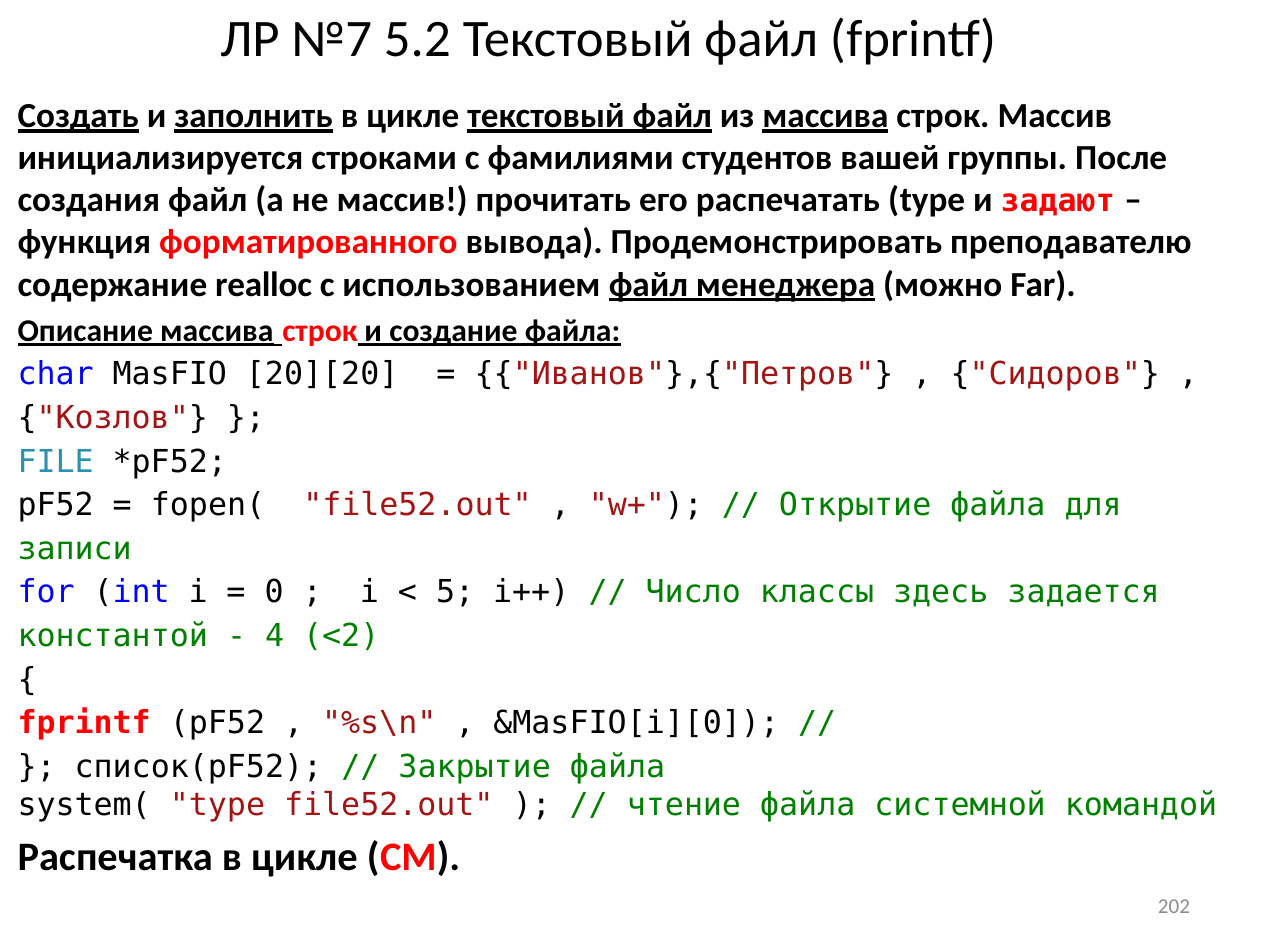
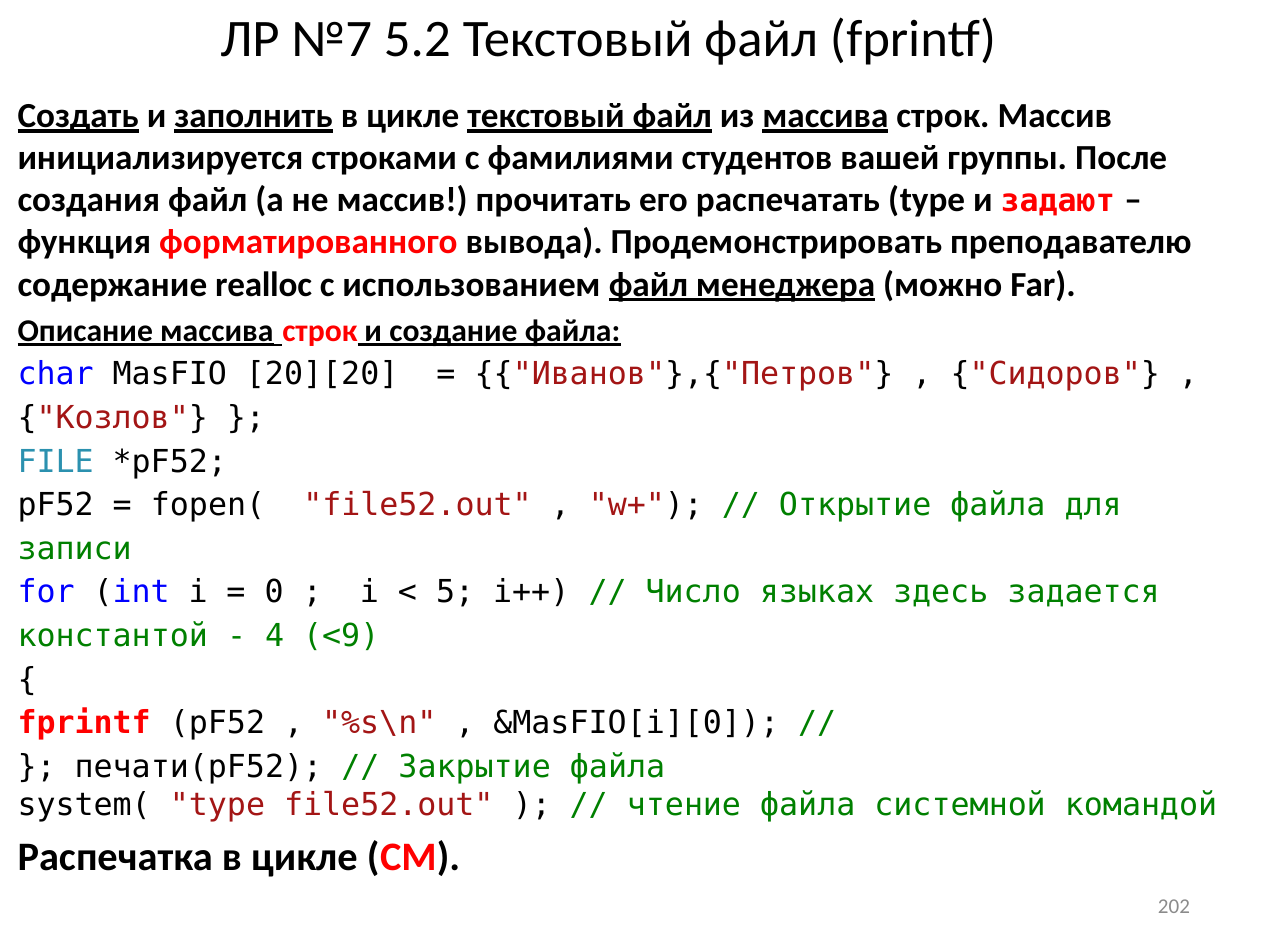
классы: классы -> языках
<2: <2 -> <9
список(pF52: список(pF52 -> печати(pF52
